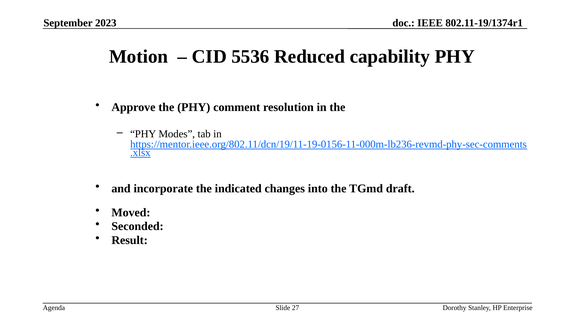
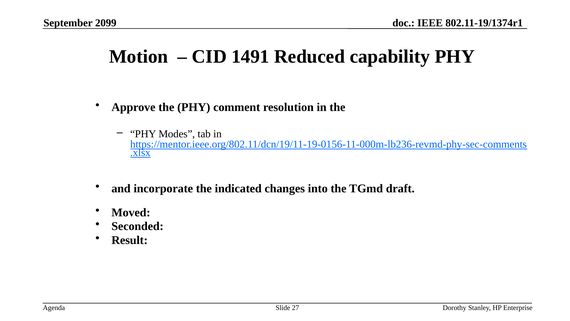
2023: 2023 -> 2099
5536: 5536 -> 1491
